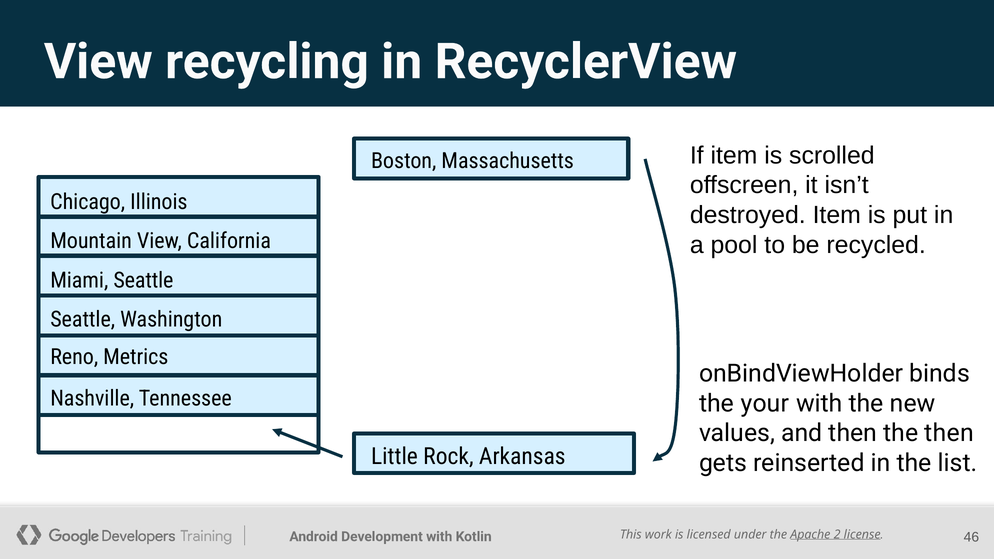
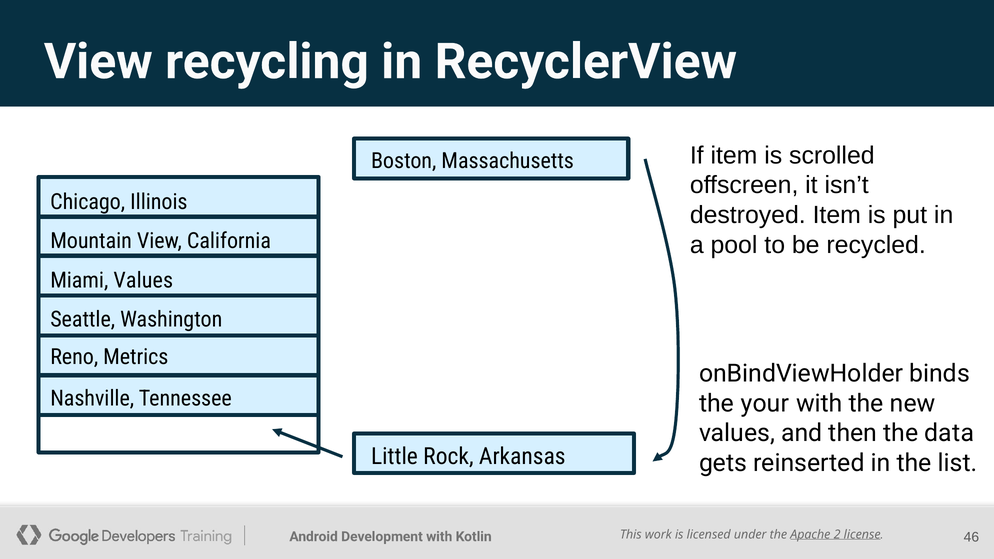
Miami Seattle: Seattle -> Values
the then: then -> data
